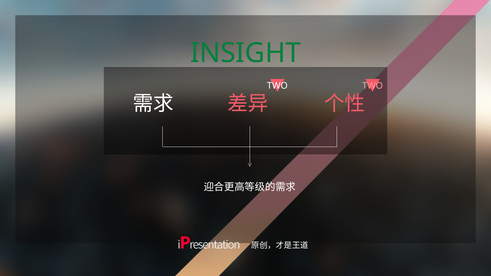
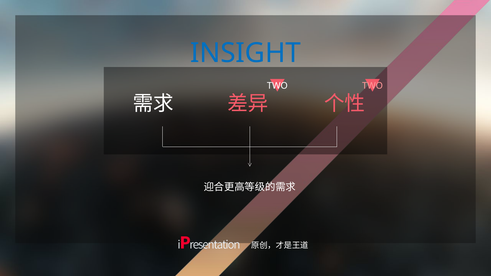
INSIGHT colour: green -> blue
